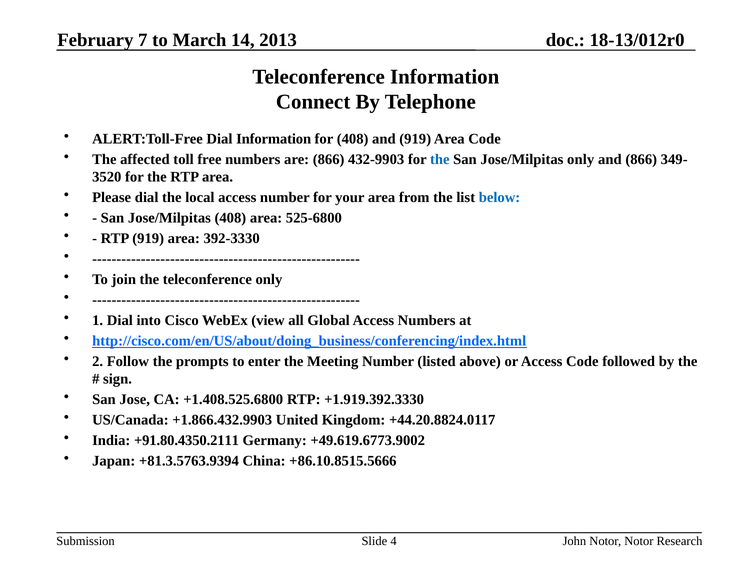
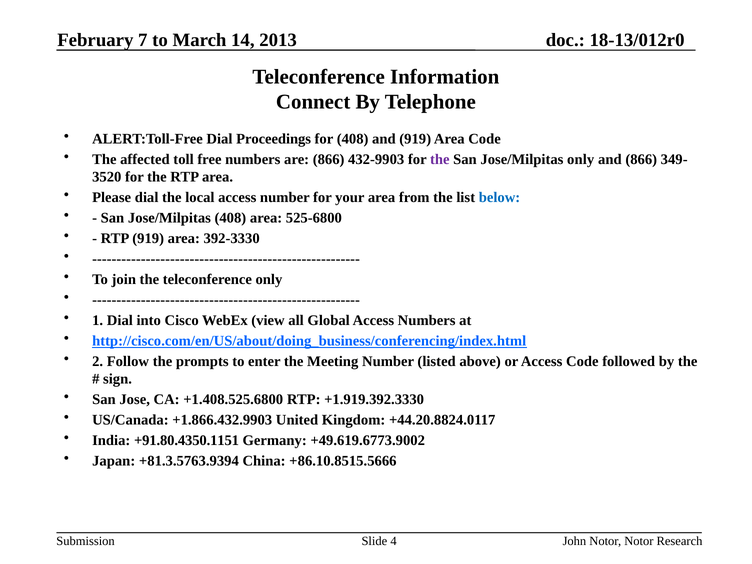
Dial Information: Information -> Proceedings
the at (440, 159) colour: blue -> purple
+91.80.4350.2111: +91.80.4350.2111 -> +91.80.4350.1151
